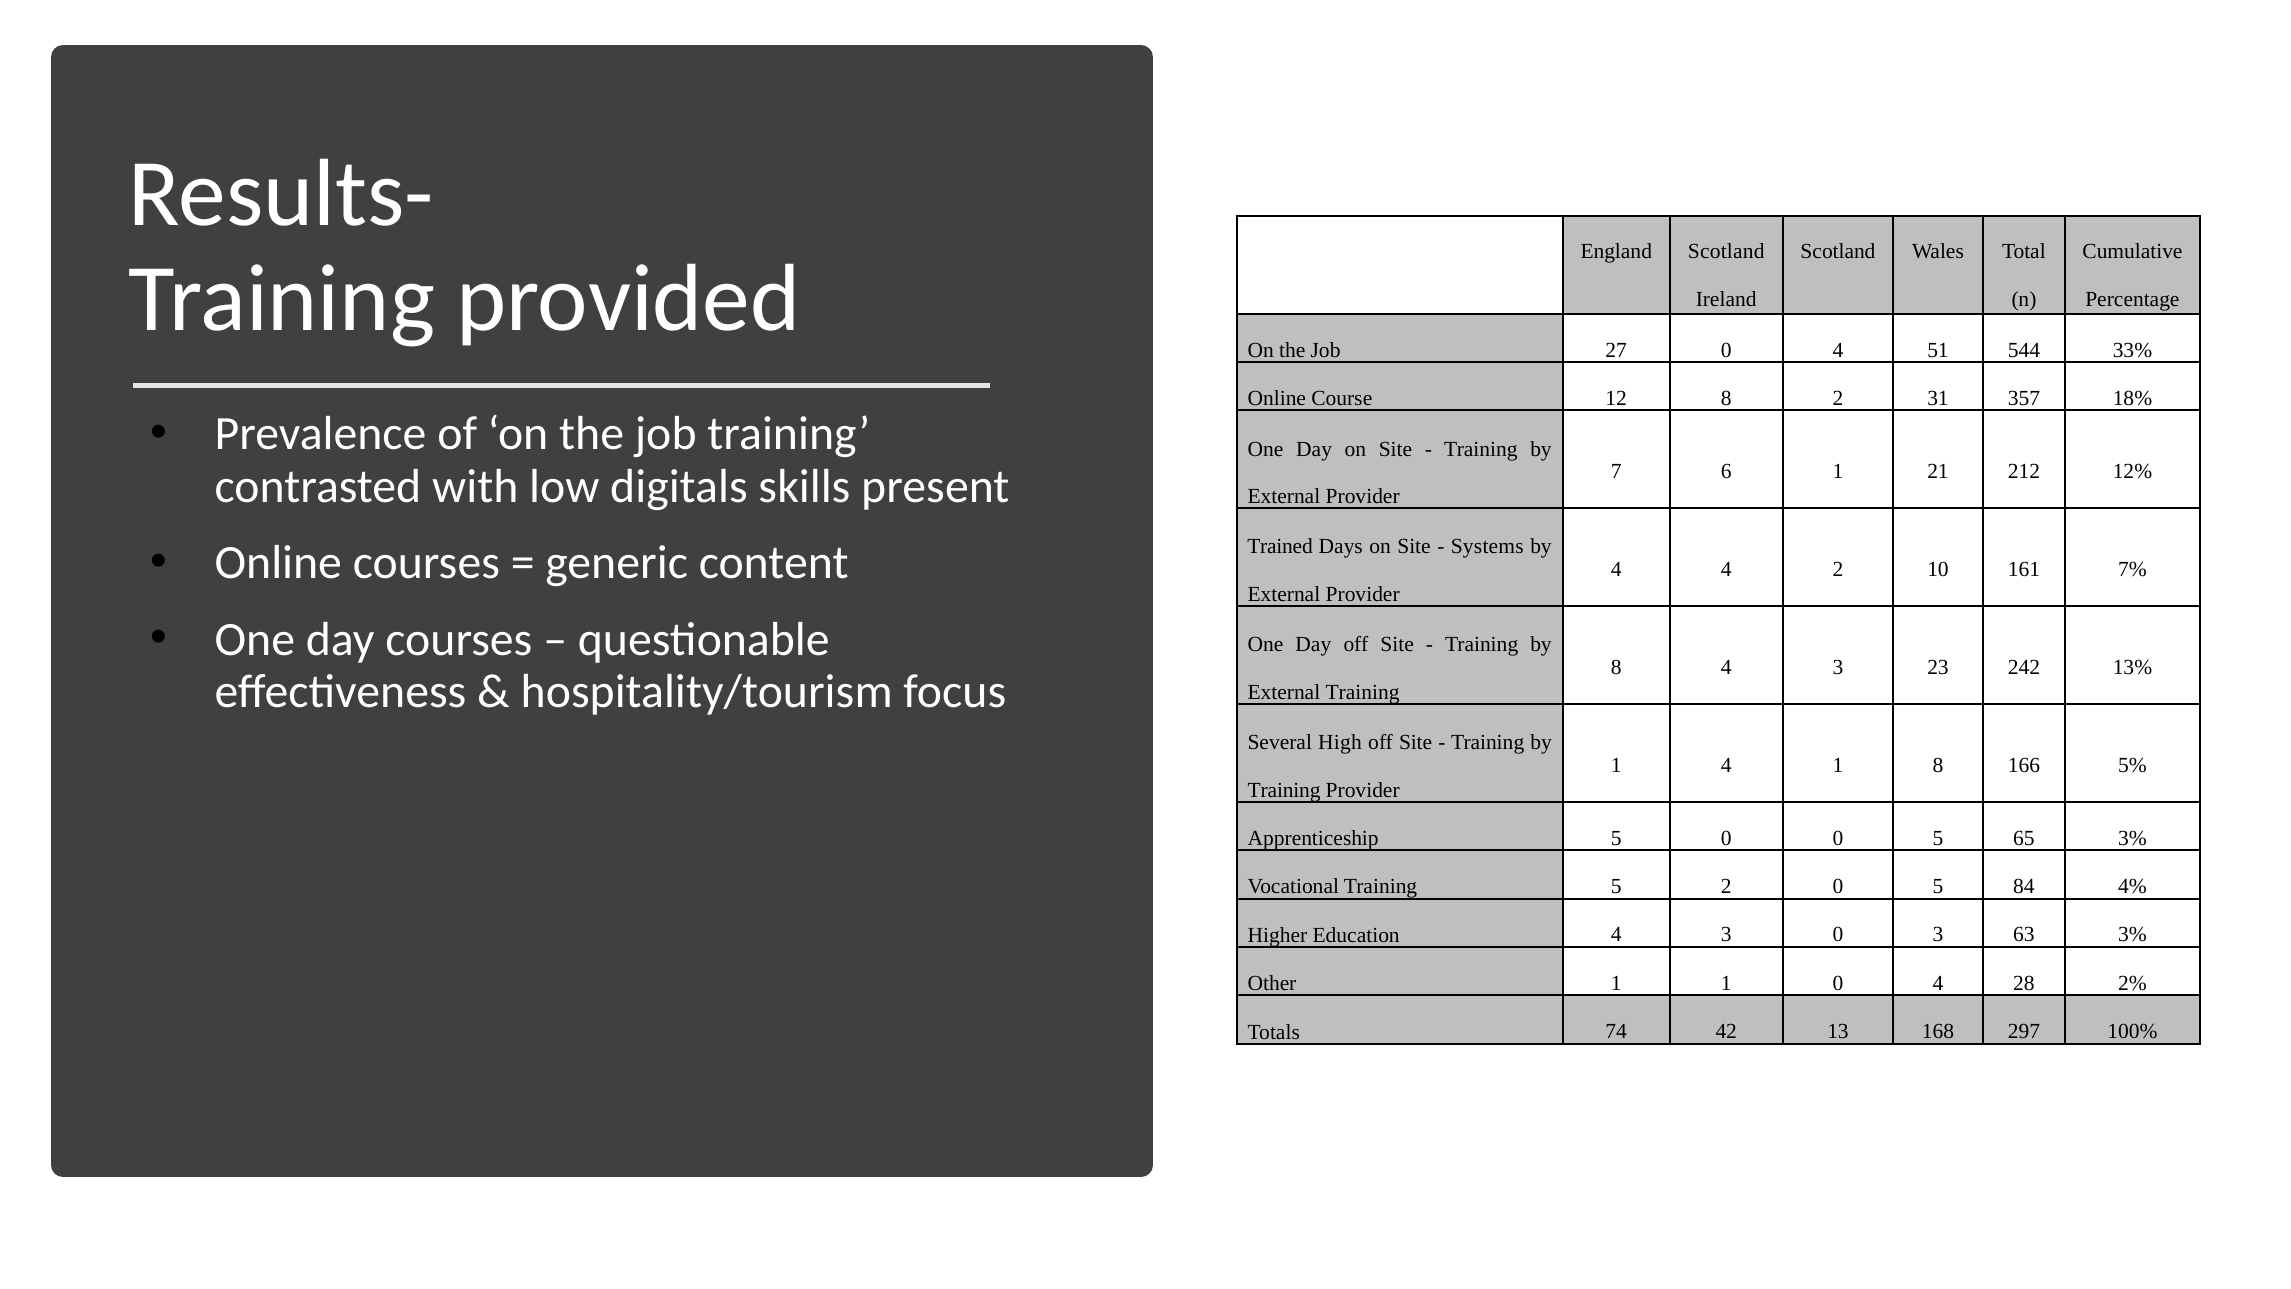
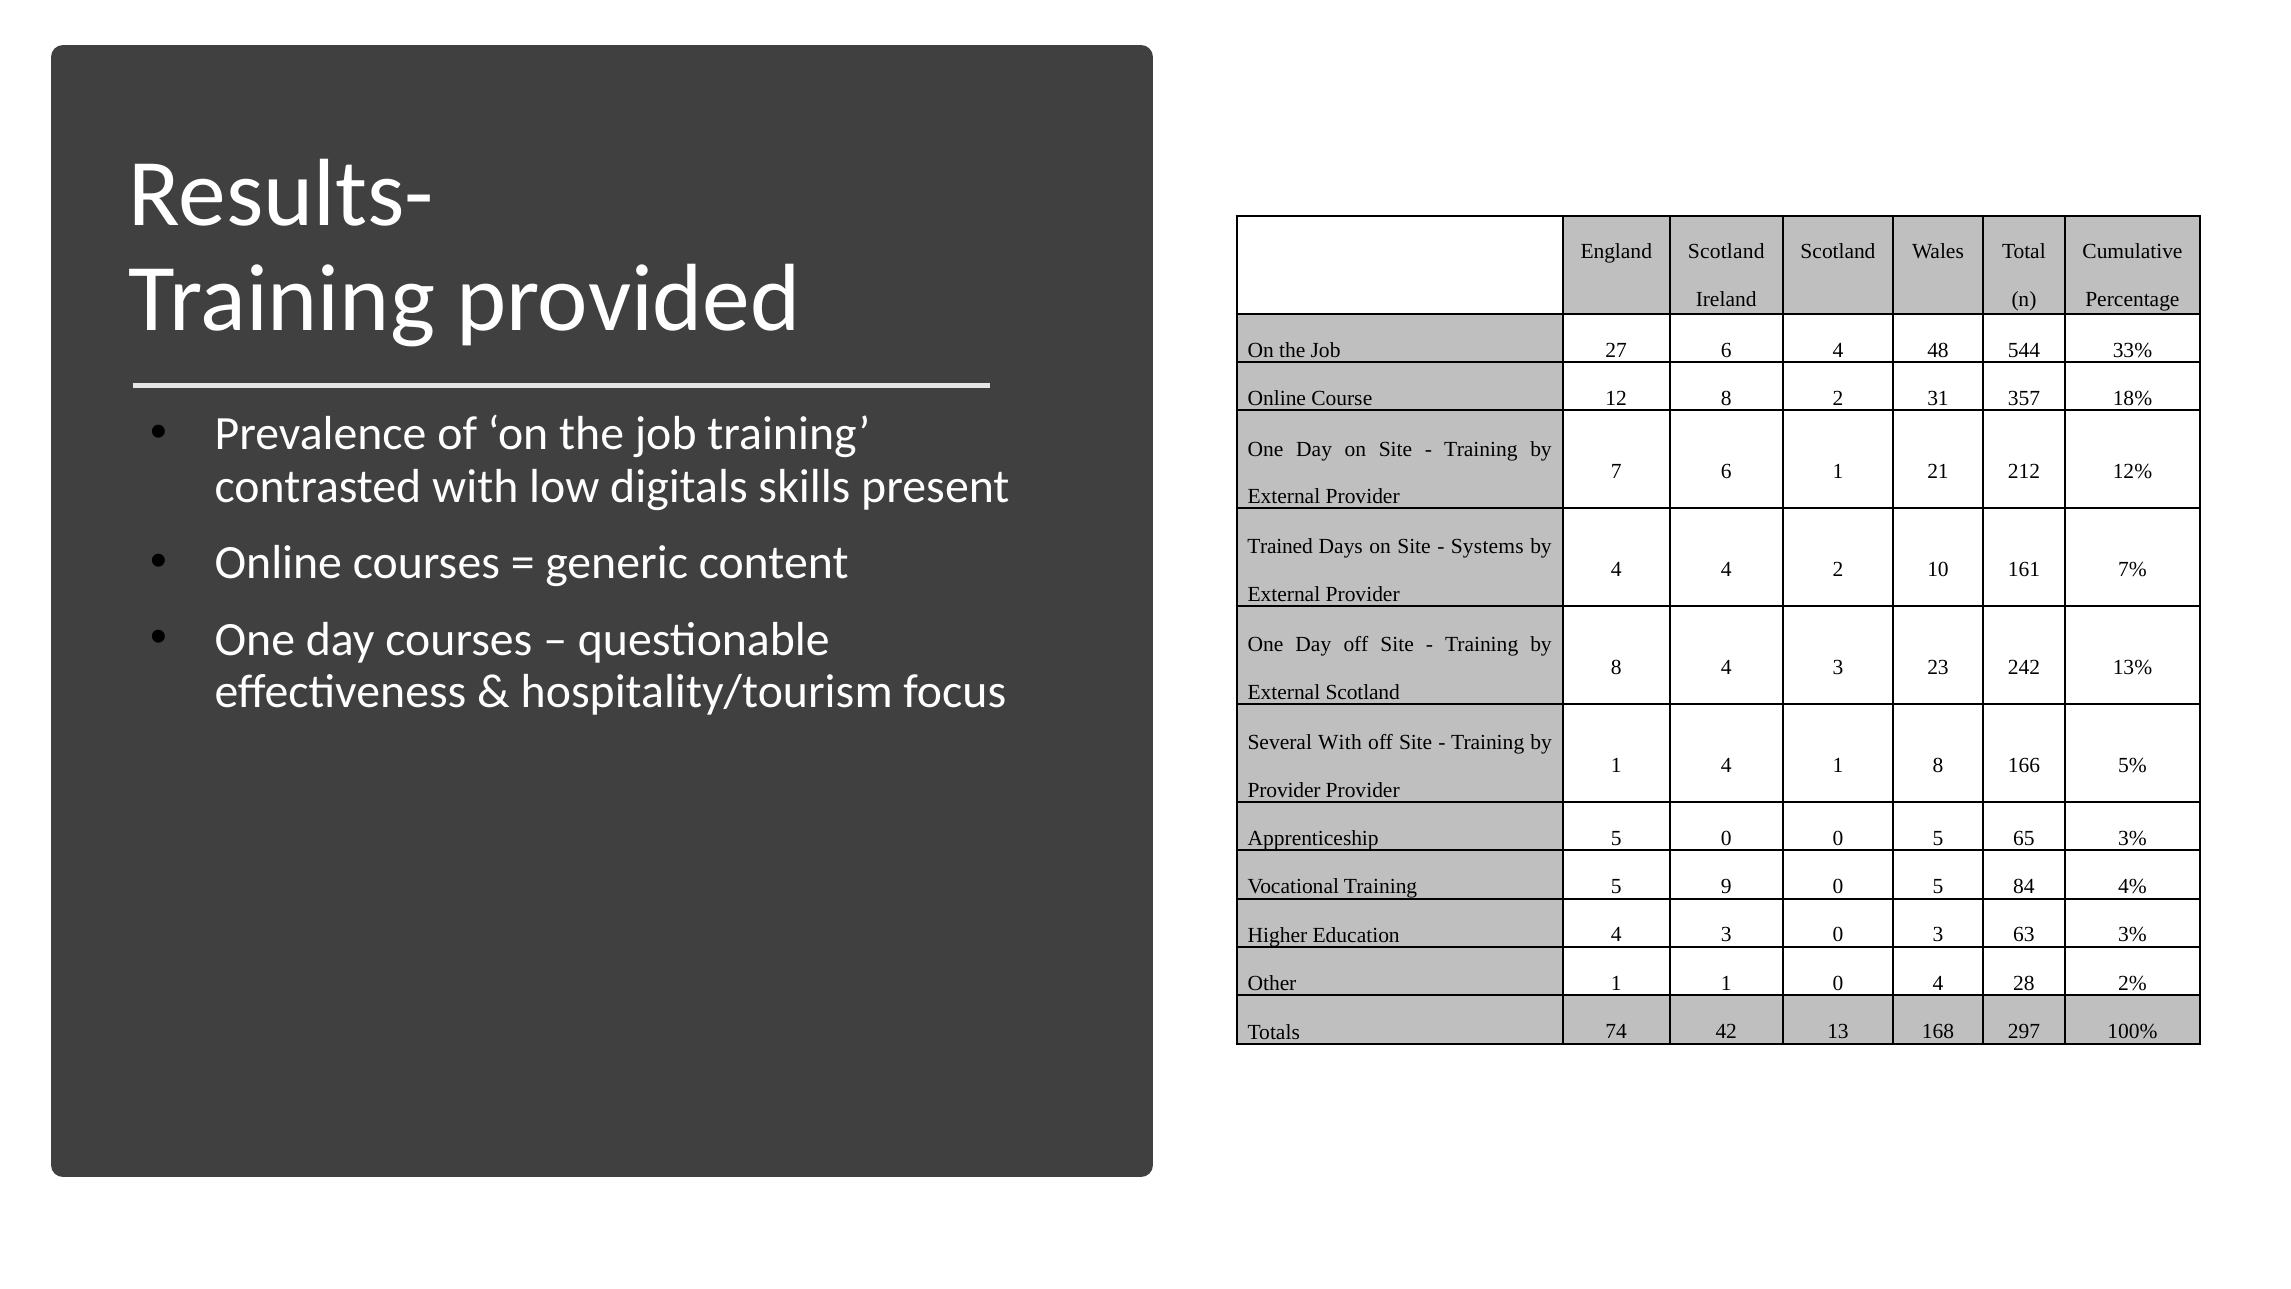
27 0: 0 -> 6
51: 51 -> 48
External Training: Training -> Scotland
Several High: High -> With
Training at (1284, 790): Training -> Provider
5 2: 2 -> 9
